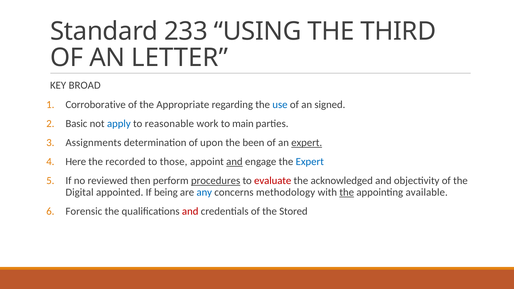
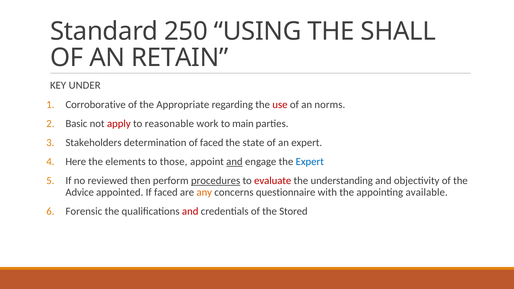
233: 233 -> 250
THIRD: THIRD -> SHALL
LETTER: LETTER -> RETAIN
BROAD: BROAD -> UNDER
use colour: blue -> red
signed: signed -> norms
apply colour: blue -> red
Assignments: Assignments -> Stakeholders
of upon: upon -> faced
been: been -> state
expert at (307, 143) underline: present -> none
recorded: recorded -> elements
acknowledged: acknowledged -> understanding
Digital: Digital -> Advice
If being: being -> faced
any colour: blue -> orange
methodology: methodology -> questionnaire
the at (347, 192) underline: present -> none
